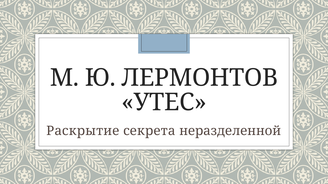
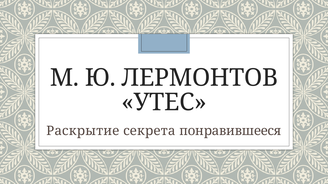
неразделенной: неразделенной -> понравившееся
